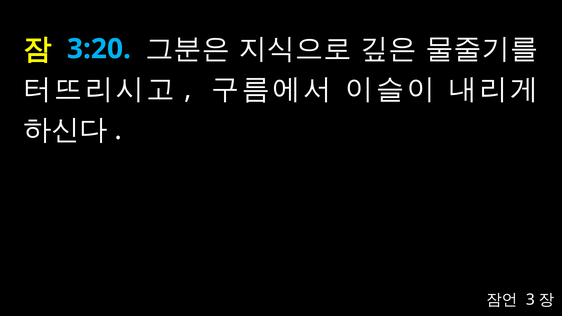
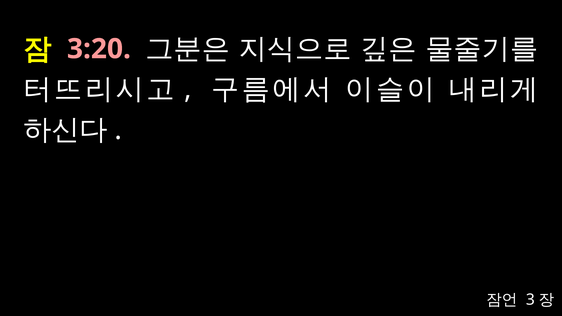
3:20 colour: light blue -> pink
